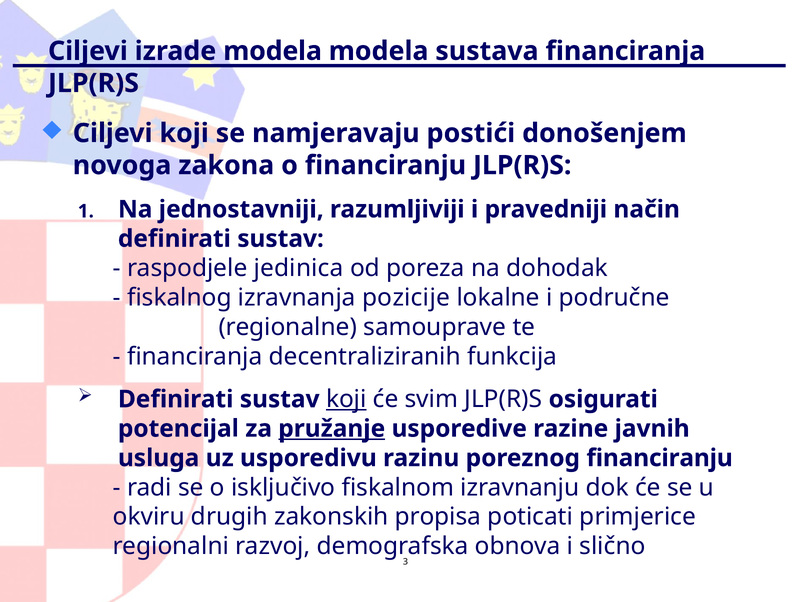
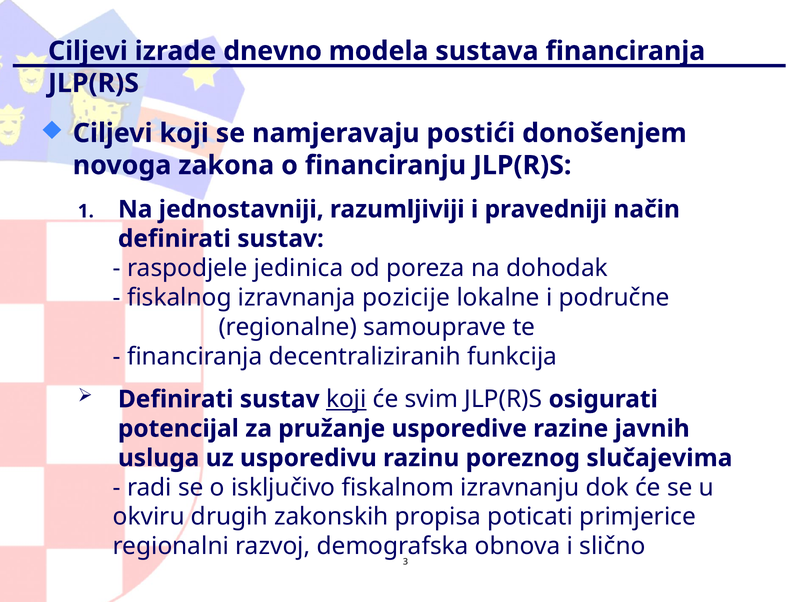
izrade modela: modela -> dnevno
pružanje underline: present -> none
poreznog financiranju: financiranju -> slučajevima
